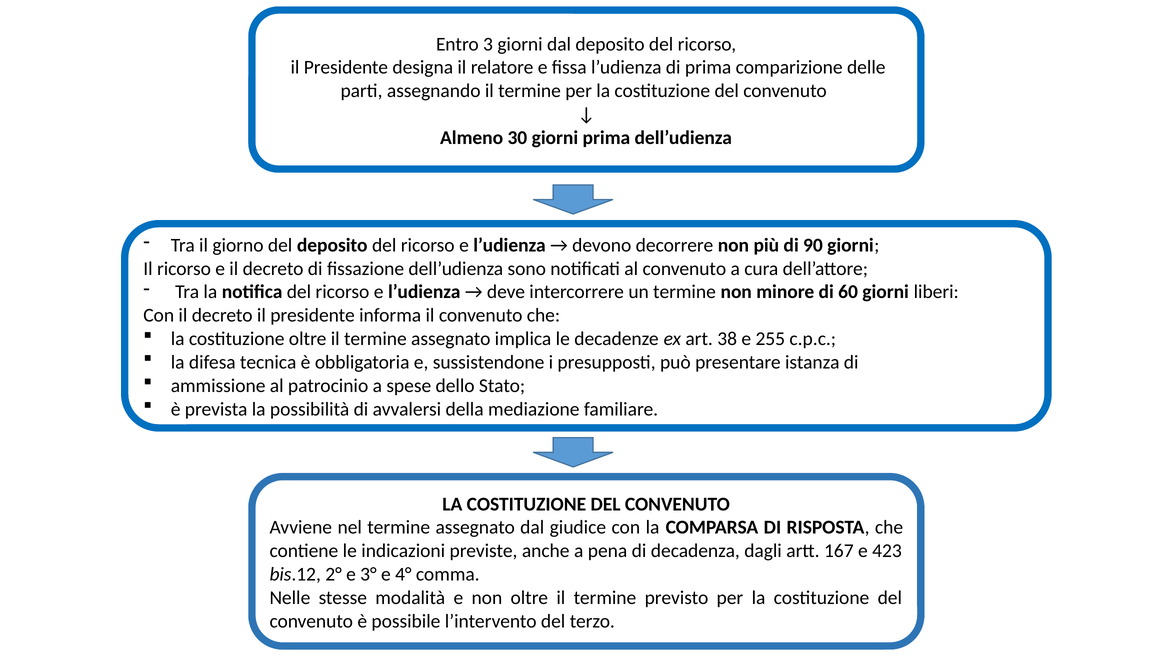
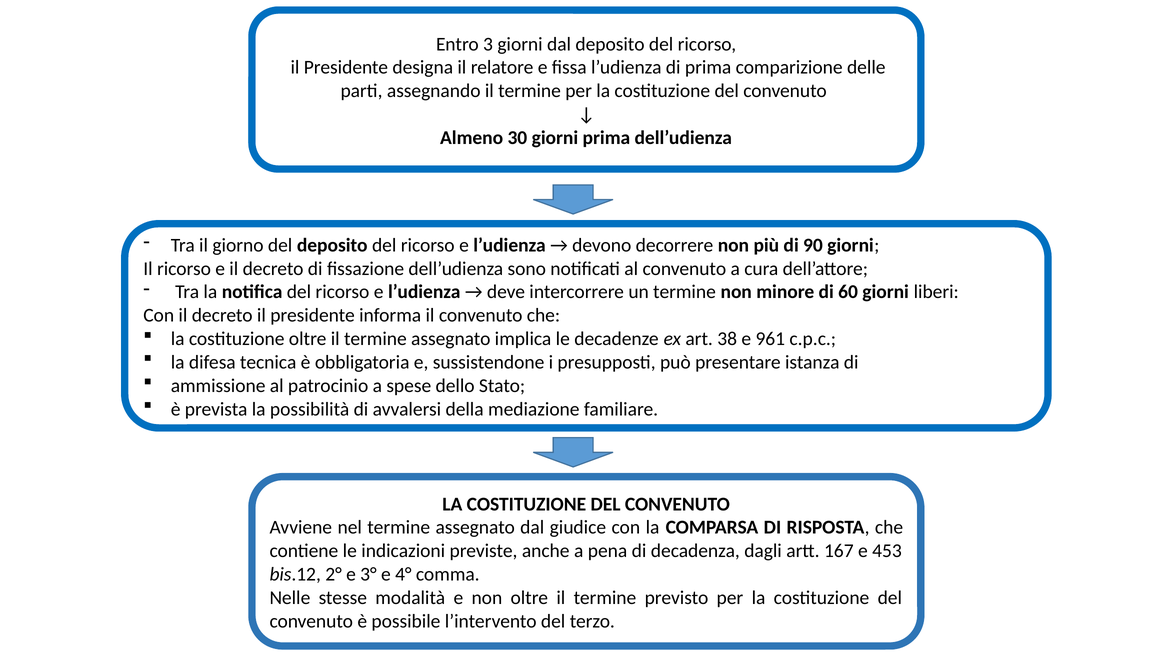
255: 255 -> 961
423: 423 -> 453
